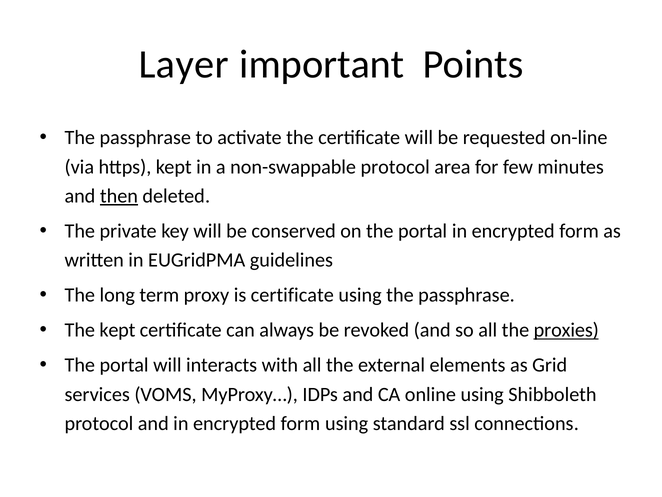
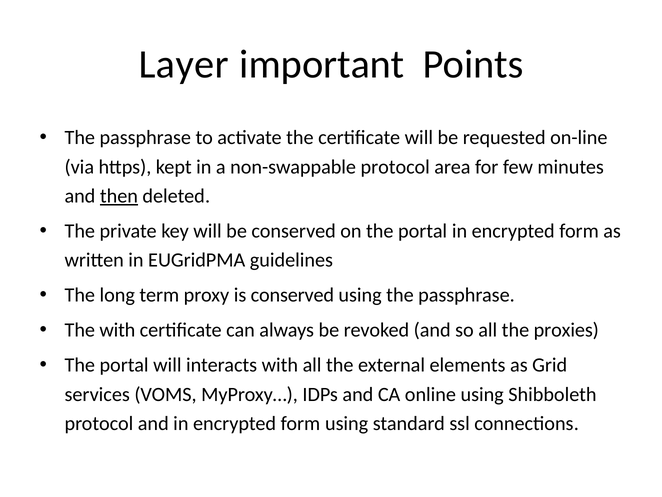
is certificate: certificate -> conserved
The kept: kept -> with
proxies underline: present -> none
